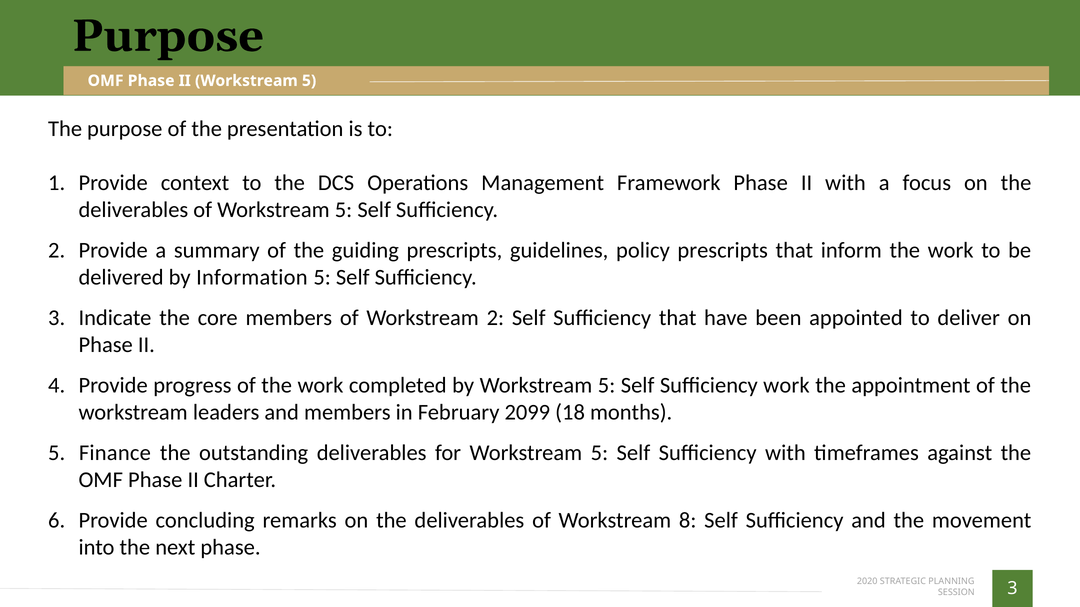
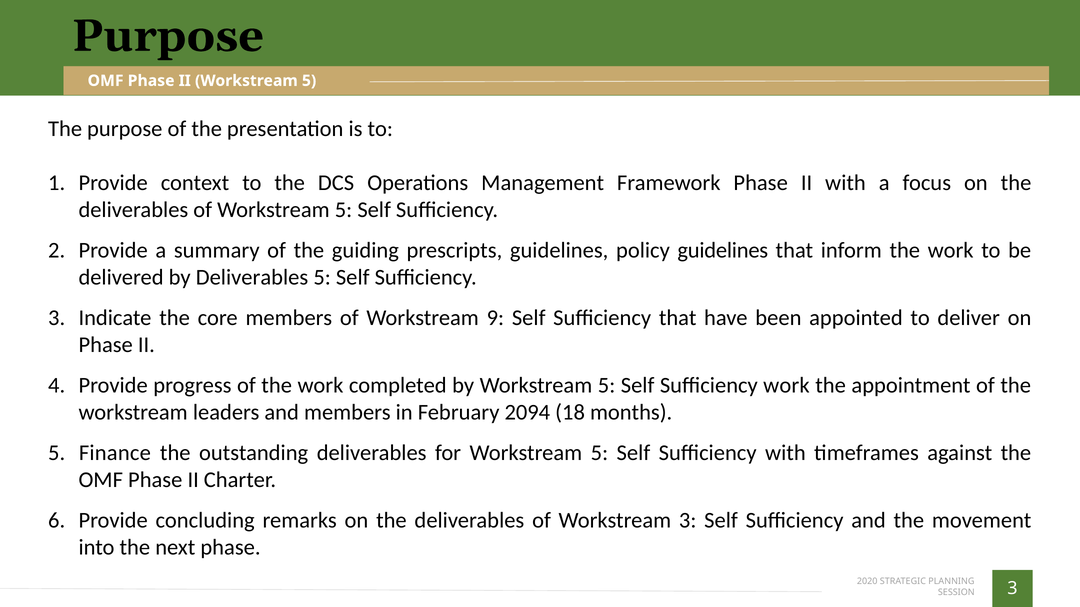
policy prescripts: prescripts -> guidelines
by Information: Information -> Deliverables
Workstream 2: 2 -> 9
2099: 2099 -> 2094
Workstream 8: 8 -> 3
